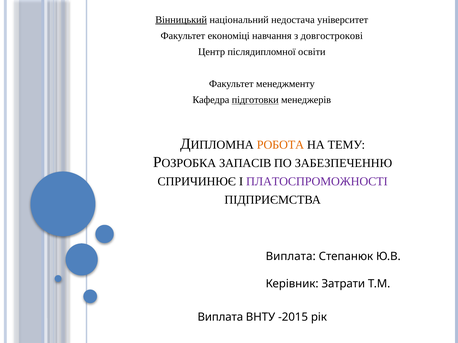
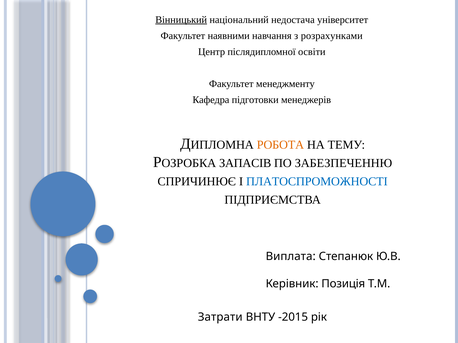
економіці: економіці -> наявними
довгострокові: довгострокові -> розрахунками
підготовки underline: present -> none
ПЛАТОСПРОМОЖНОСТІ colour: purple -> blue
Затрати: Затрати -> Позиція
Виплата at (220, 318): Виплата -> Затрати
